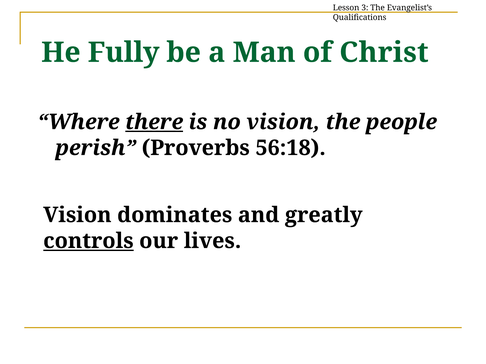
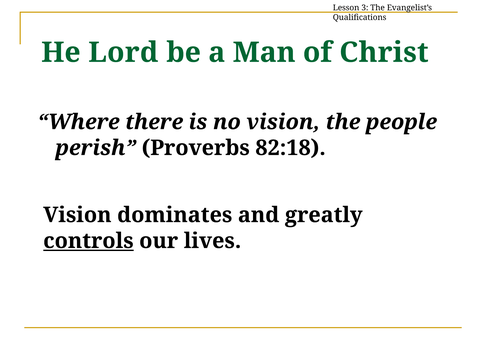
Fully: Fully -> Lord
there underline: present -> none
56:18: 56:18 -> 82:18
